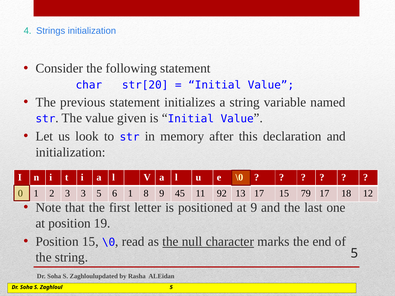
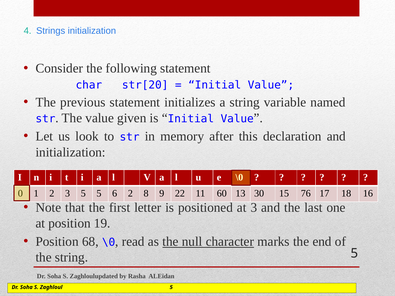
3 3: 3 -> 5
6 1: 1 -> 2
45: 45 -> 22
92: 92 -> 60
13 17: 17 -> 30
79: 79 -> 76
12: 12 -> 16
at 9: 9 -> 3
Position 15: 15 -> 68
